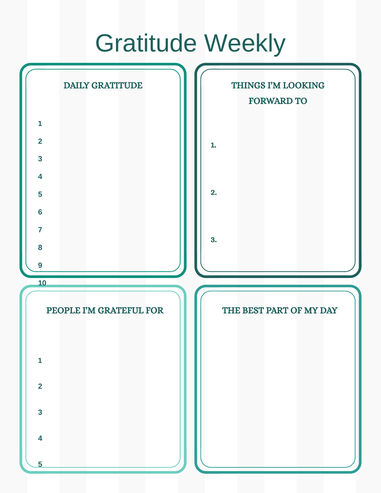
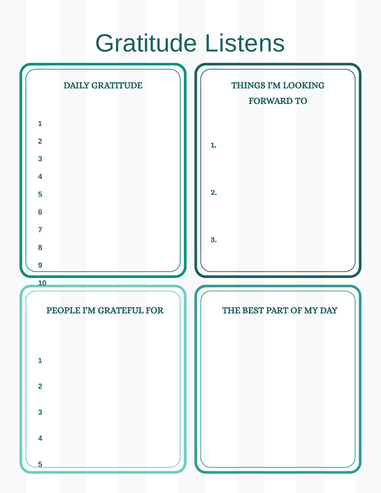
Weekly: Weekly -> Listens
